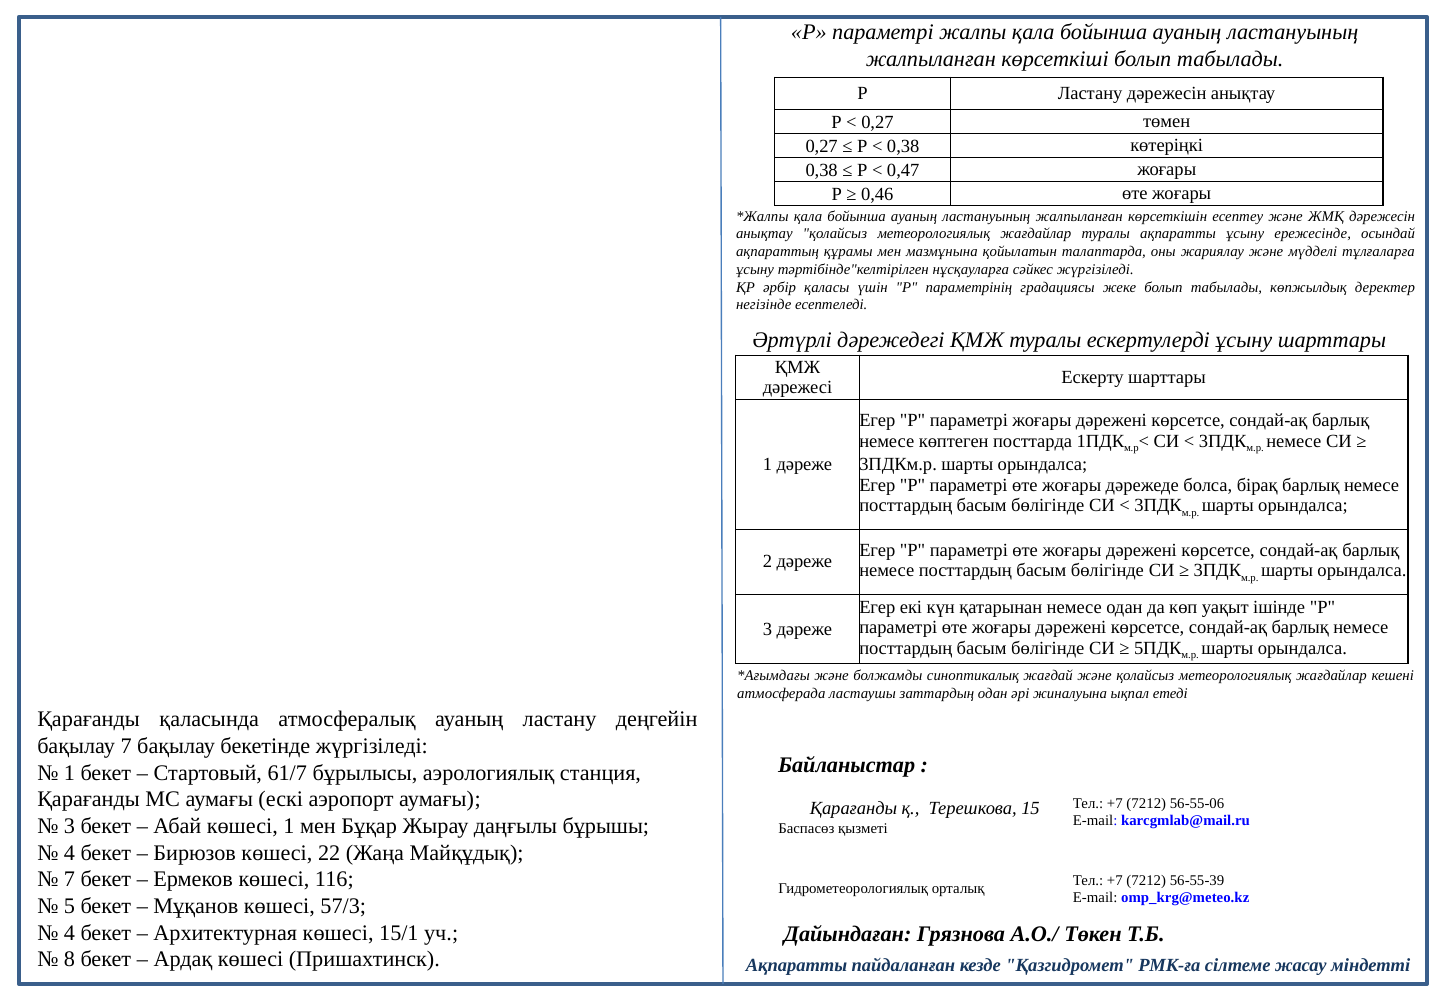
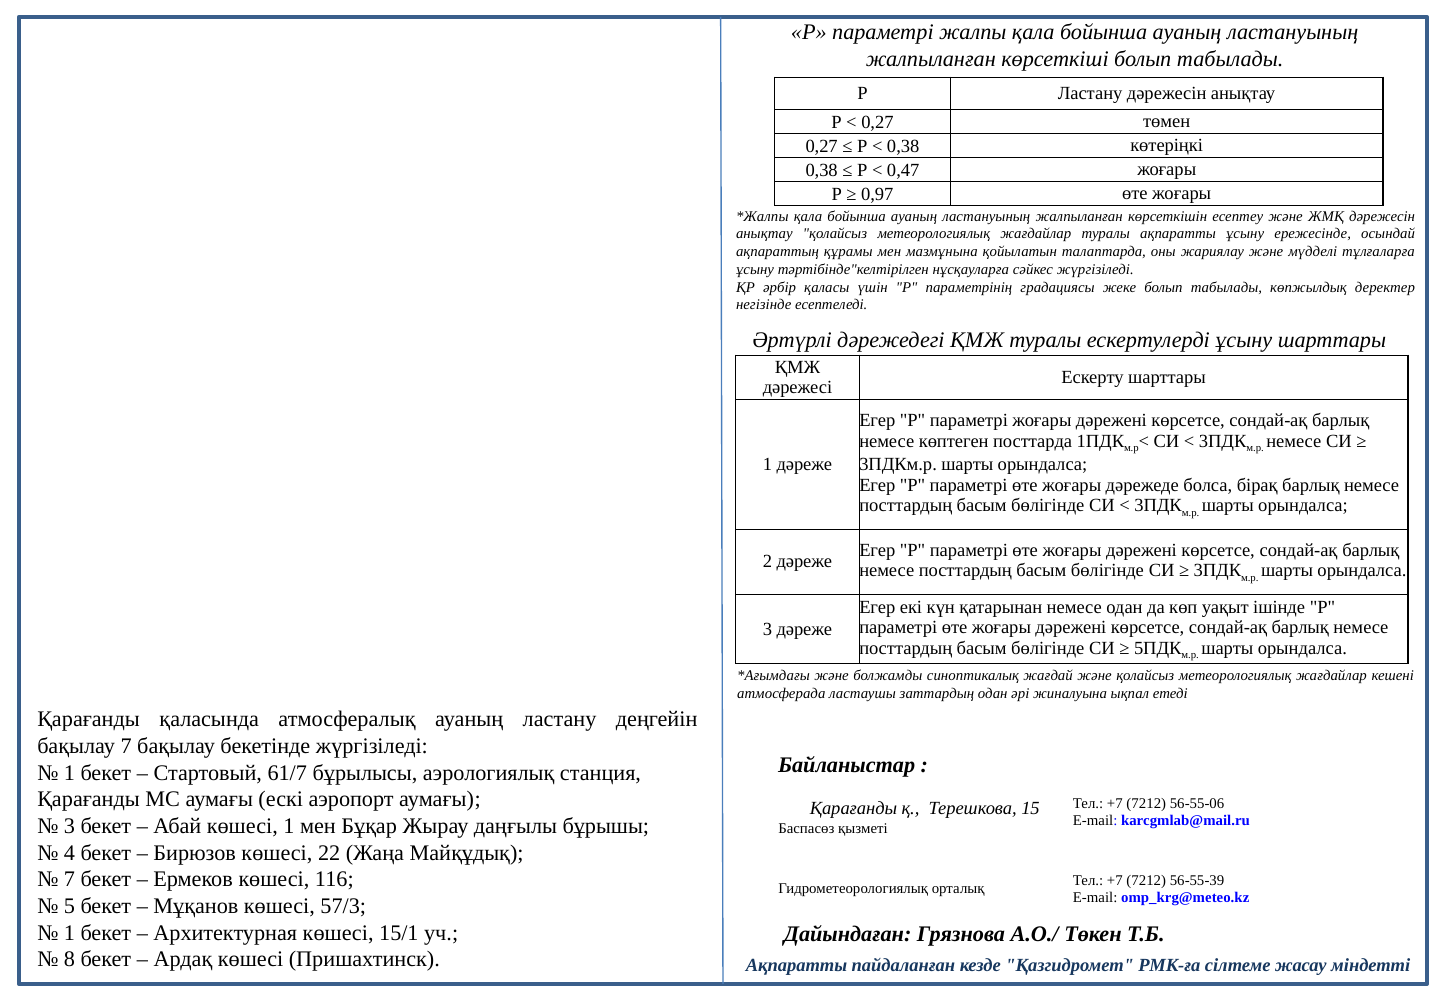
0,46: 0,46 -> 0,97
4 at (70, 933): 4 -> 1
